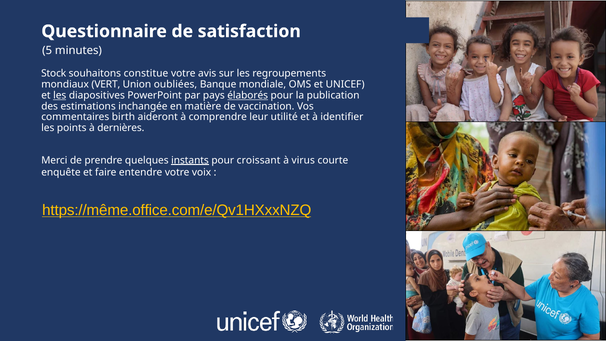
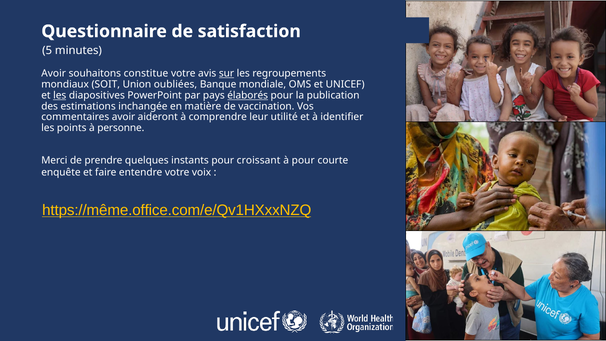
Stock at (54, 74): Stock -> Avoir
sur underline: none -> present
VERT: VERT -> SOIT
commentaires birth: birth -> avoir
dernières: dernières -> personne
instants underline: present -> none
à virus: virus -> pour
